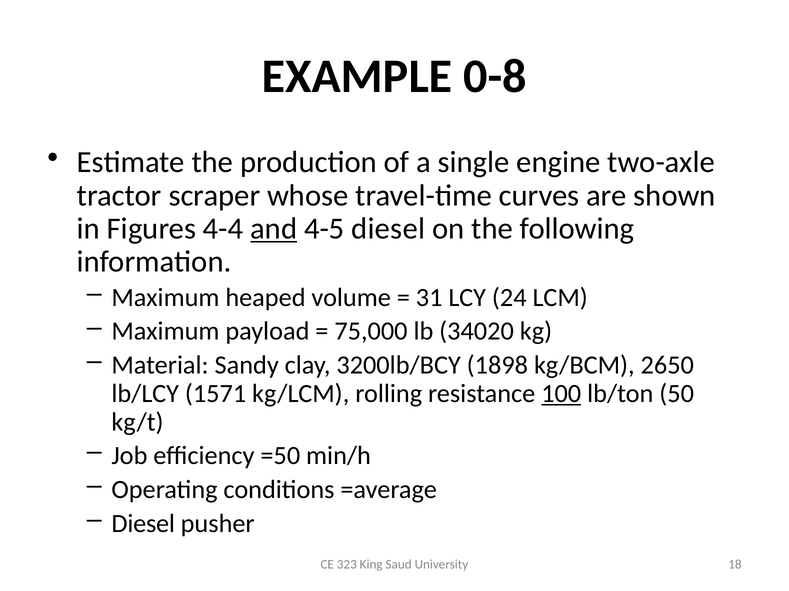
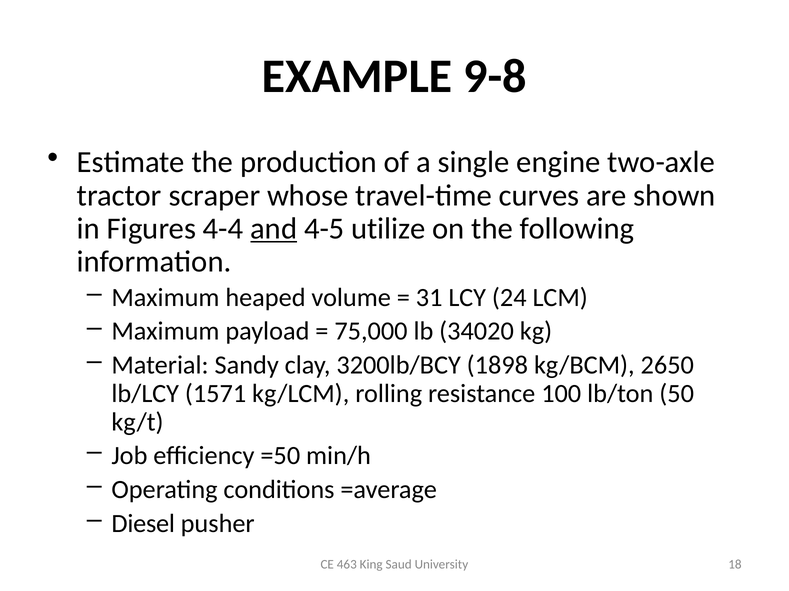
0-8: 0-8 -> 9-8
4-5 diesel: diesel -> utilize
100 underline: present -> none
323: 323 -> 463
